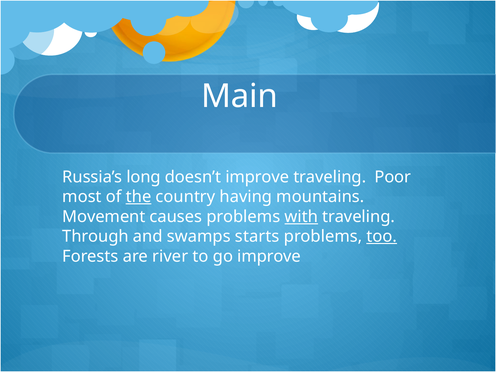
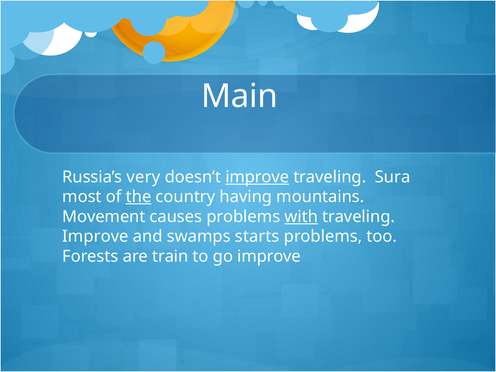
long: long -> very
improve at (257, 177) underline: none -> present
Poor: Poor -> Sura
Through at (95, 236): Through -> Improve
too underline: present -> none
river: river -> train
